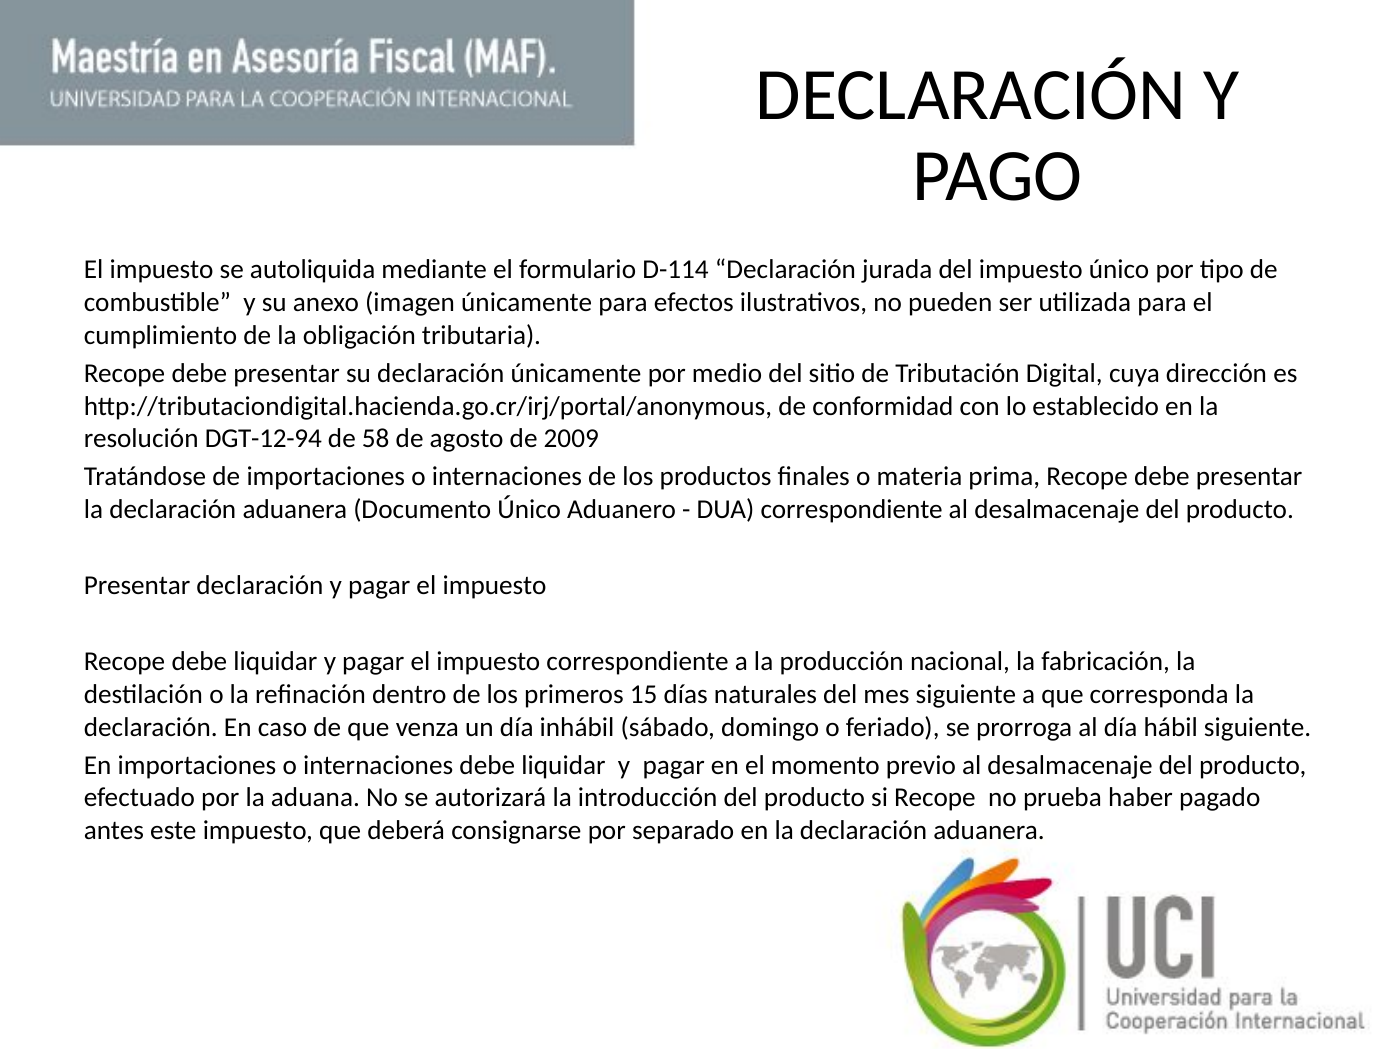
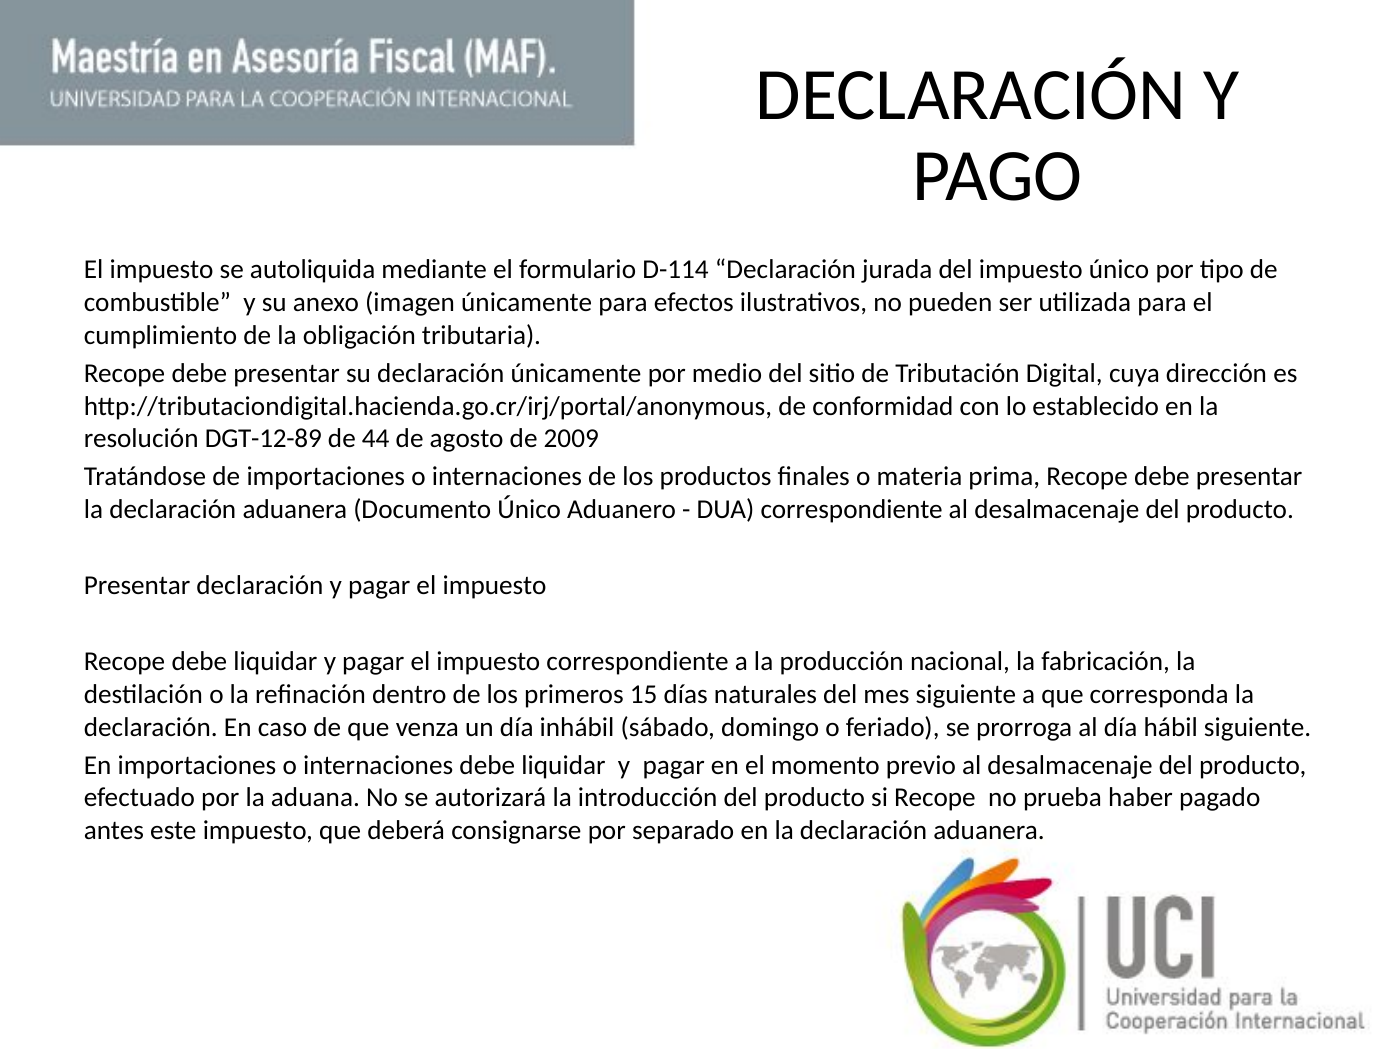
DGT-12-94: DGT-12-94 -> DGT-12-89
58: 58 -> 44
